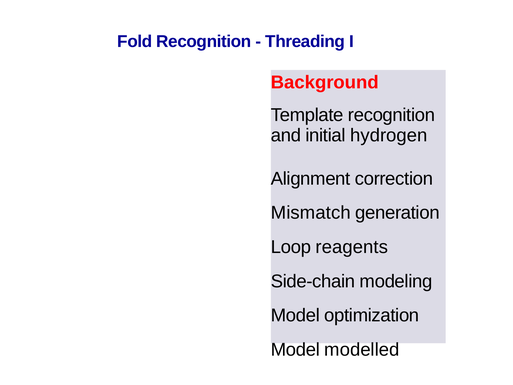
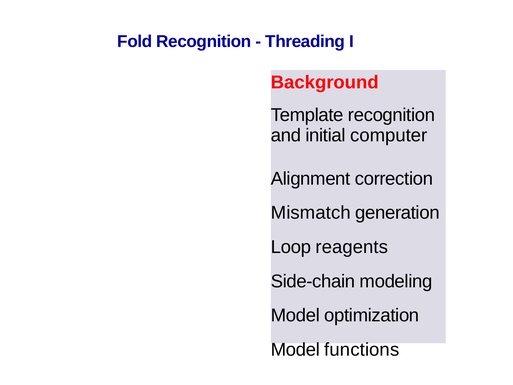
hydrogen: hydrogen -> computer
modelled: modelled -> functions
